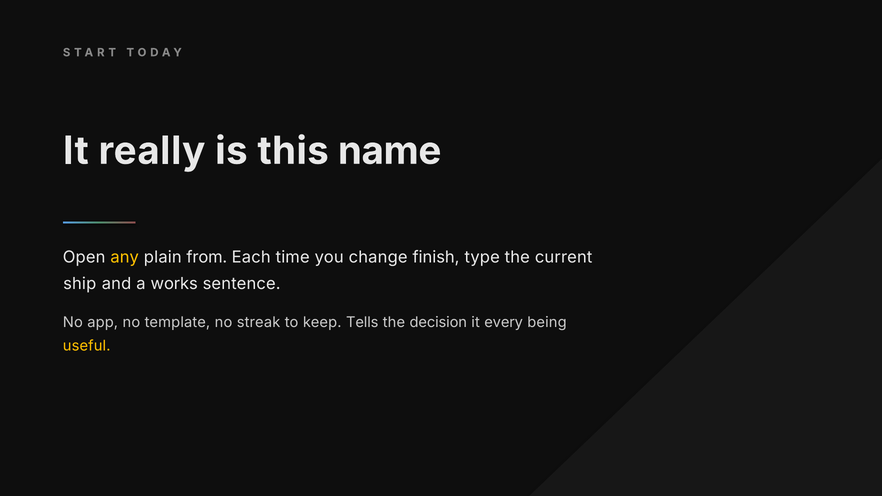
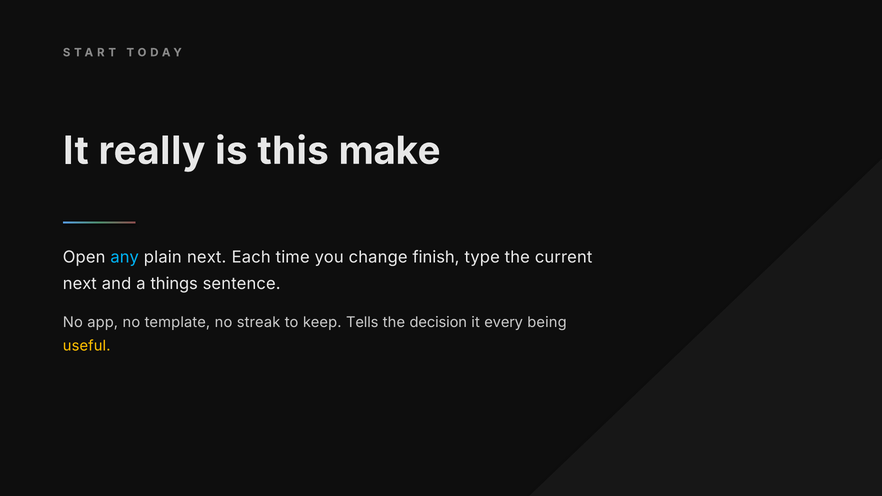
name: name -> make
any colour: yellow -> light blue
plain from: from -> next
ship at (80, 284): ship -> next
works: works -> things
